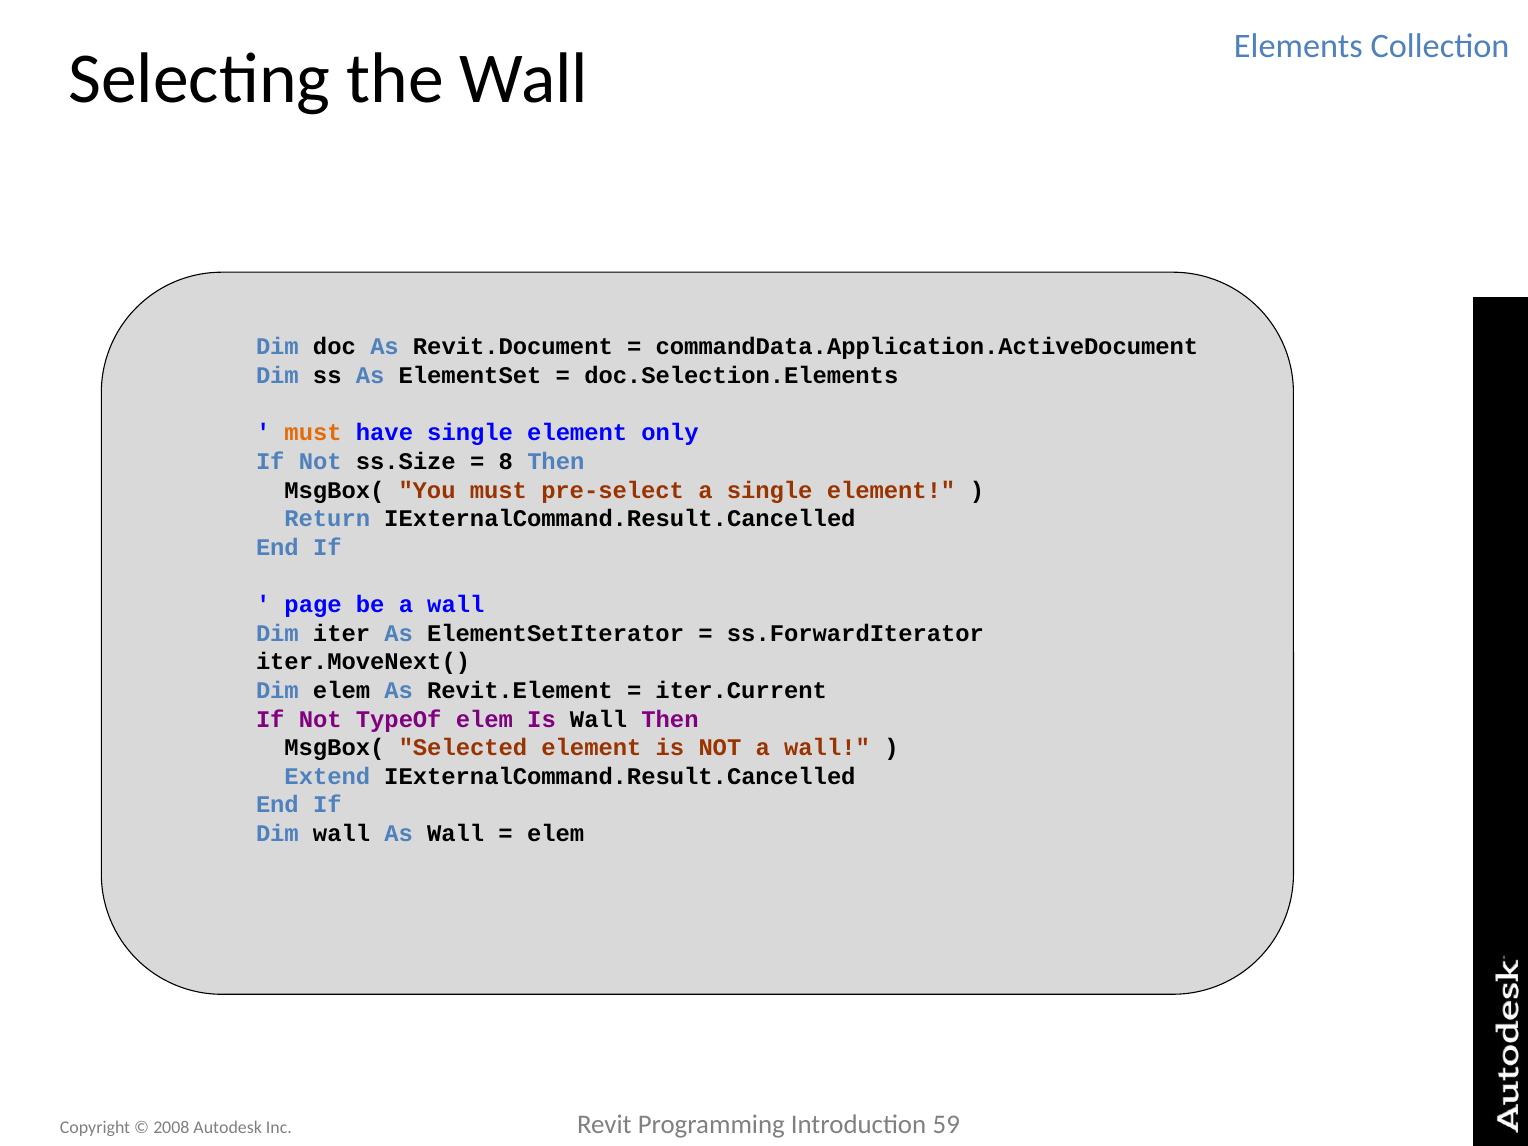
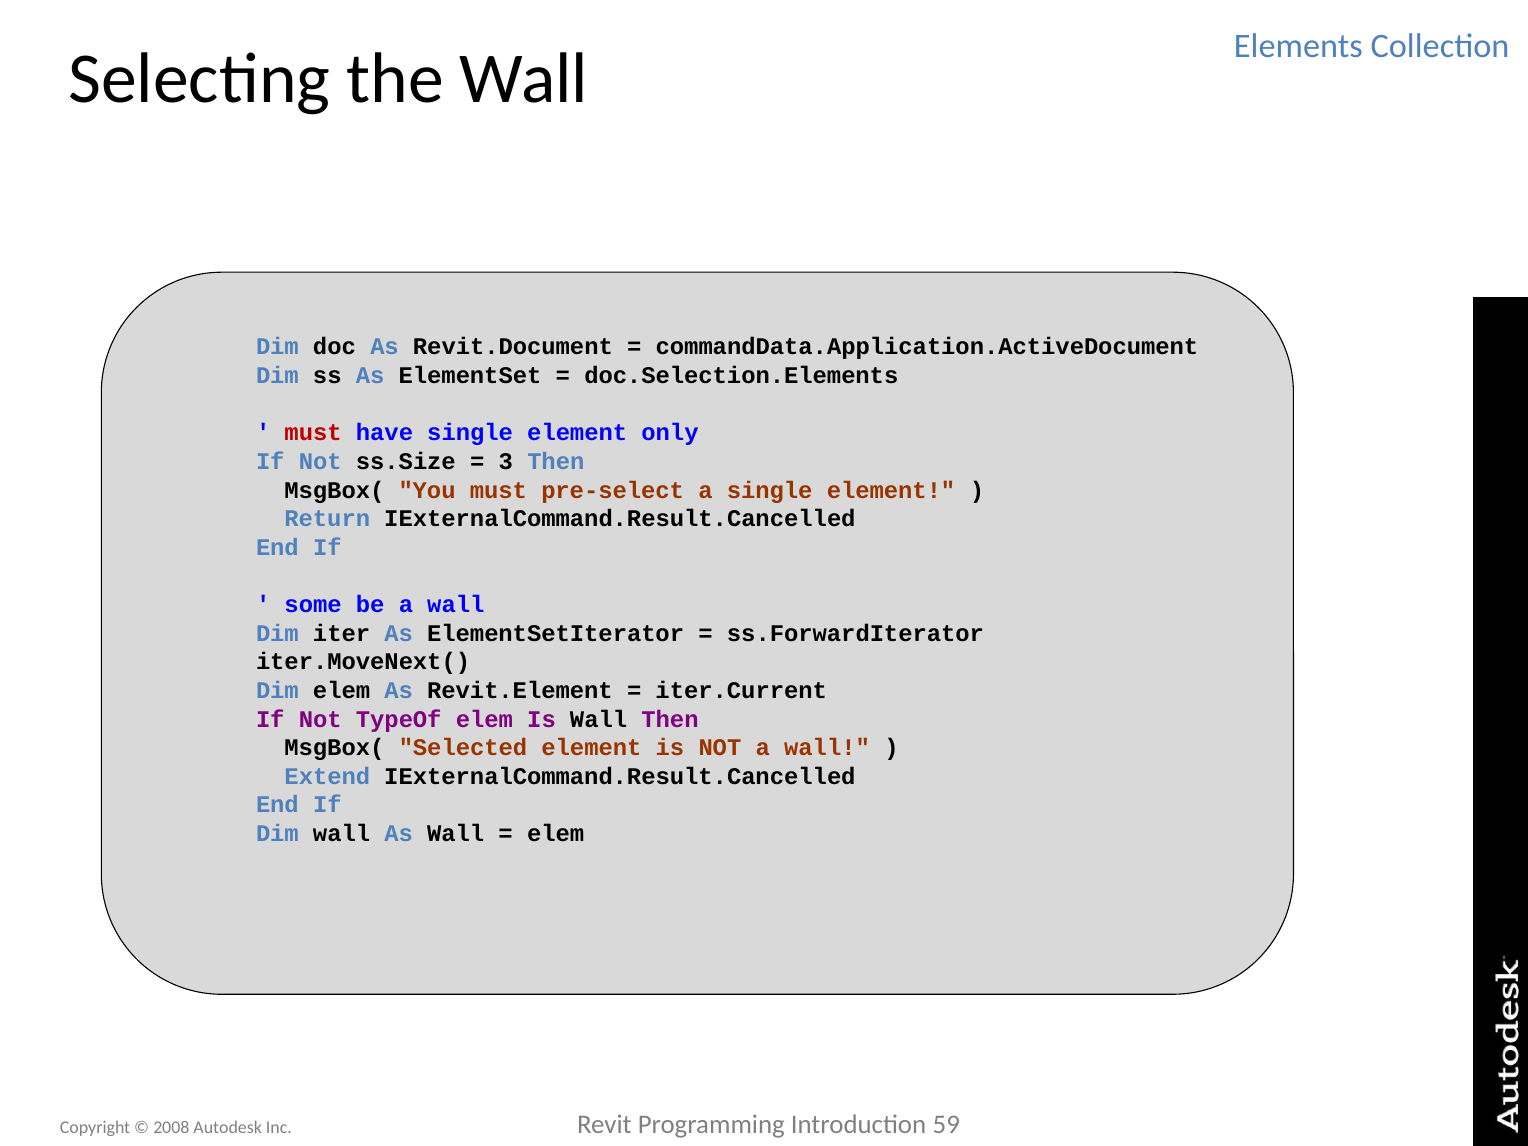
must at (313, 433) colour: orange -> red
8: 8 -> 3
page: page -> some
